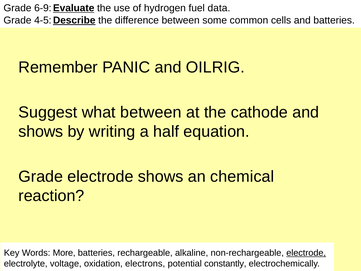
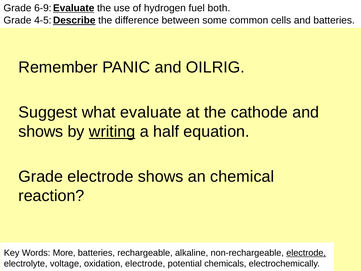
data: data -> both
what between: between -> evaluate
writing underline: none -> present
oxidation electrons: electrons -> electrode
constantly: constantly -> chemicals
